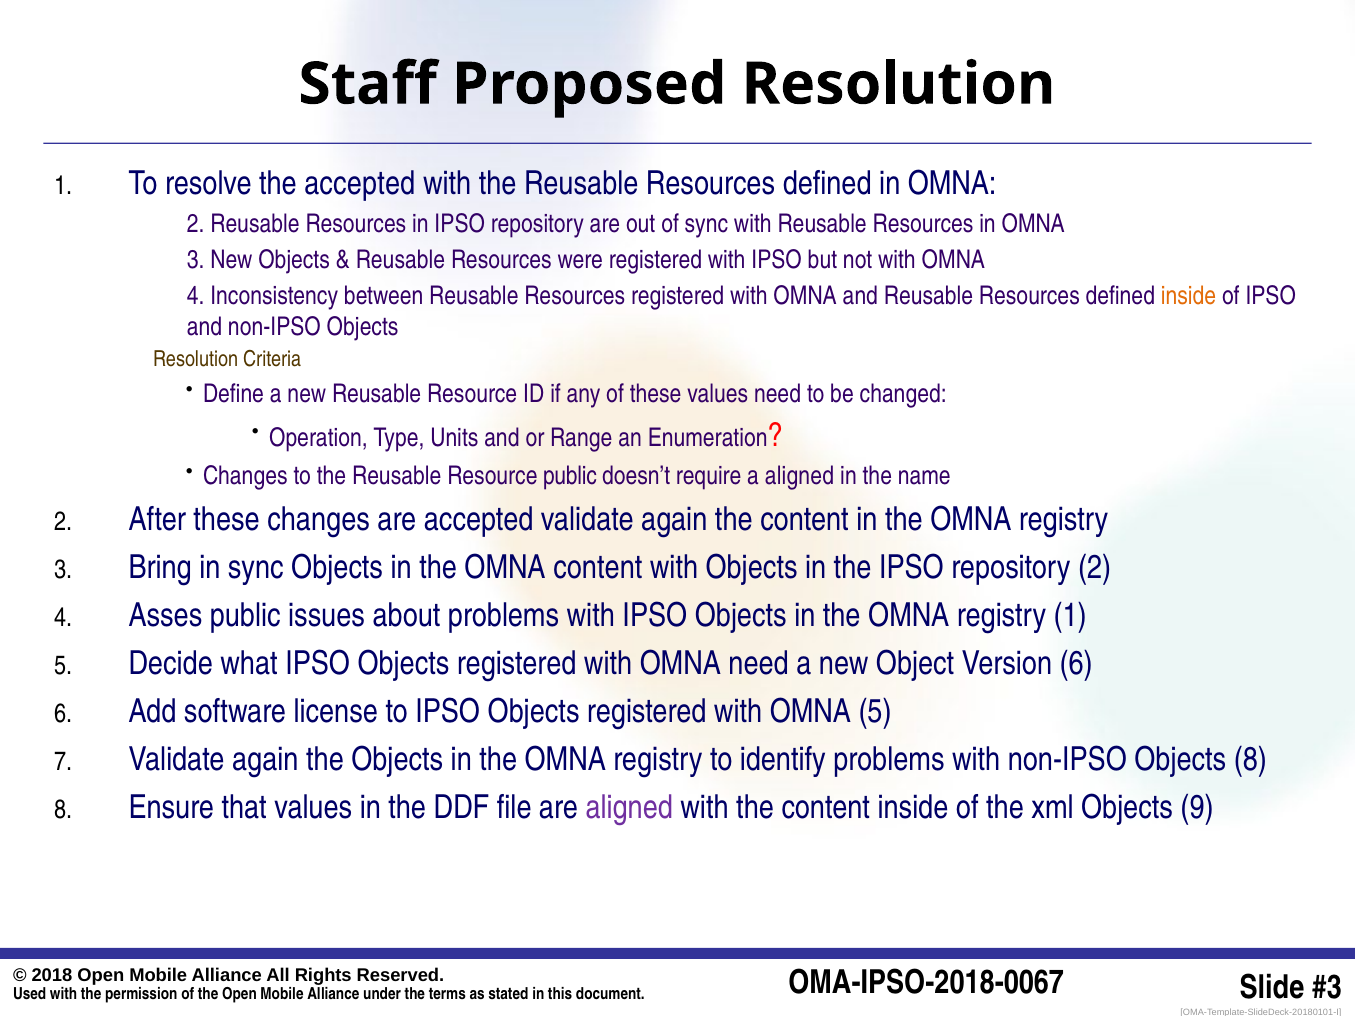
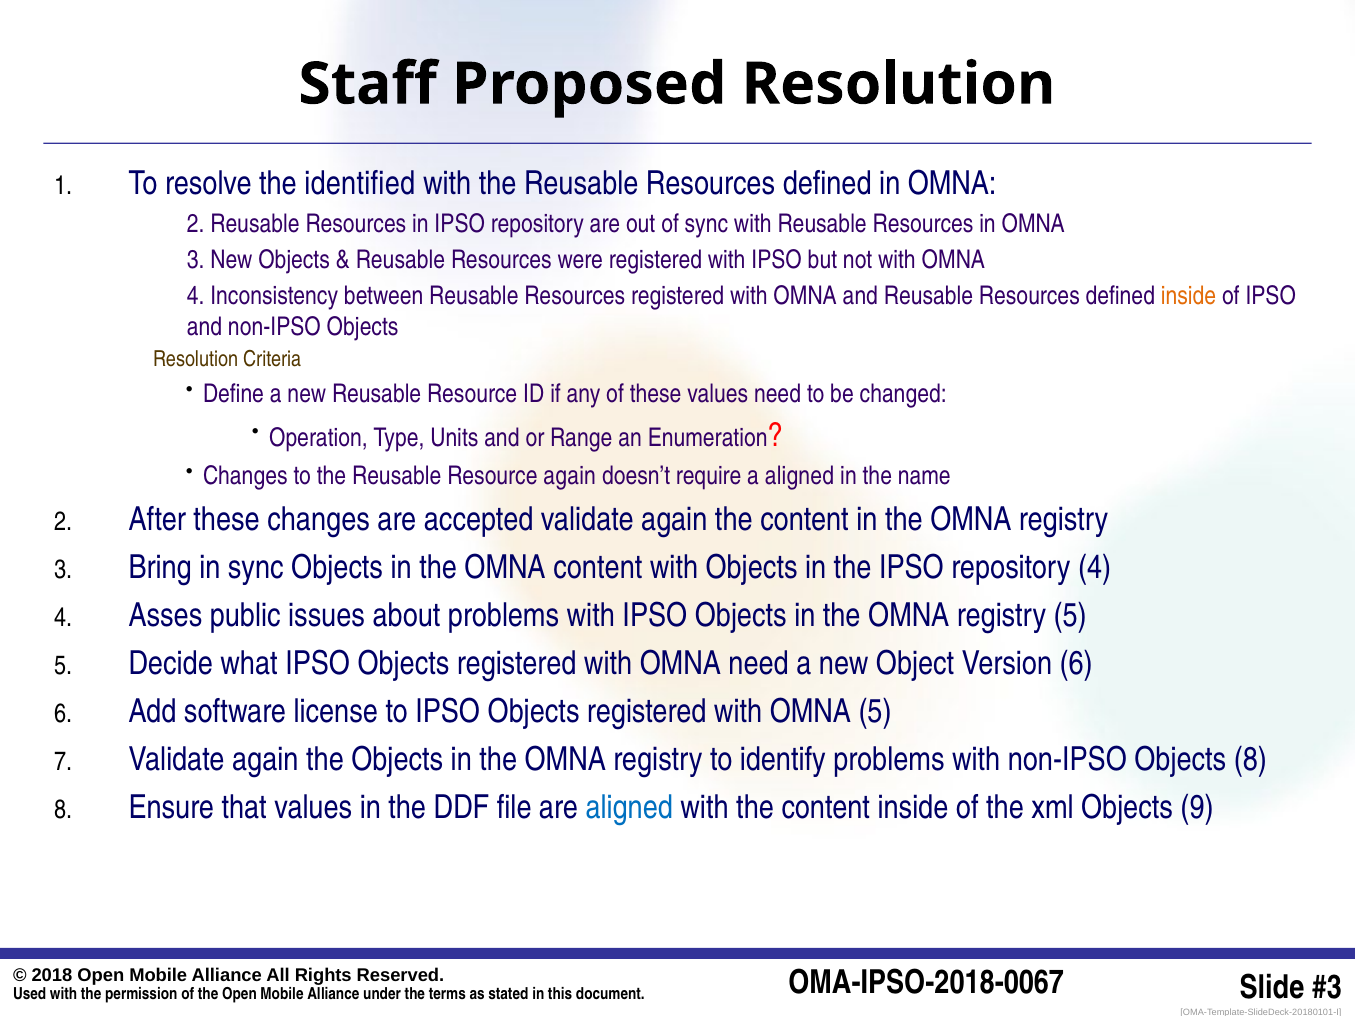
the accepted: accepted -> identified
Resource public: public -> again
repository 2: 2 -> 4
registry 1: 1 -> 5
aligned at (629, 808) colour: purple -> blue
